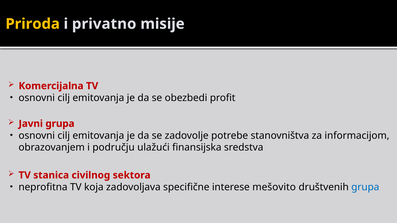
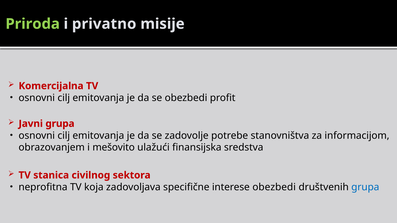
Priroda colour: yellow -> light green
području: području -> mešovito
interese mešovito: mešovito -> obezbedi
